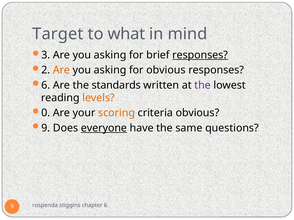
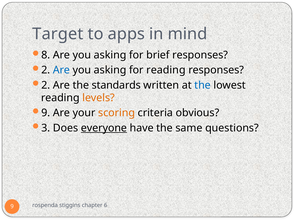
what: what -> apps
3: 3 -> 8
responses at (200, 55) underline: present -> none
Are at (61, 70) colour: orange -> blue
for obvious: obvious -> reading
6 at (46, 85): 6 -> 2
the at (203, 85) colour: purple -> blue
0 at (46, 113): 0 -> 9
9 at (46, 128): 9 -> 3
